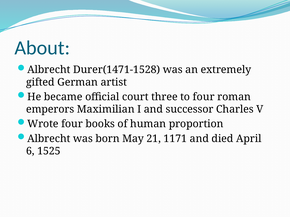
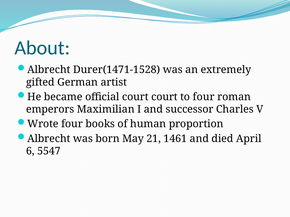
court three: three -> court
1171: 1171 -> 1461
1525: 1525 -> 5547
